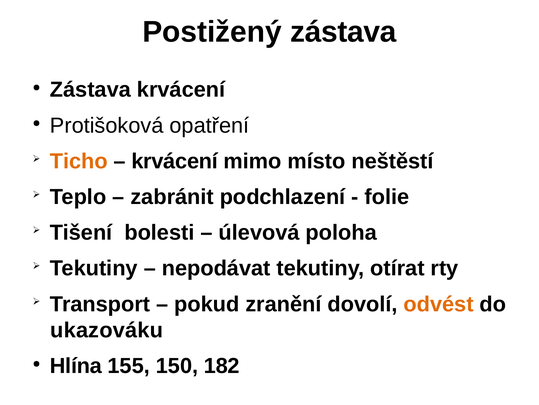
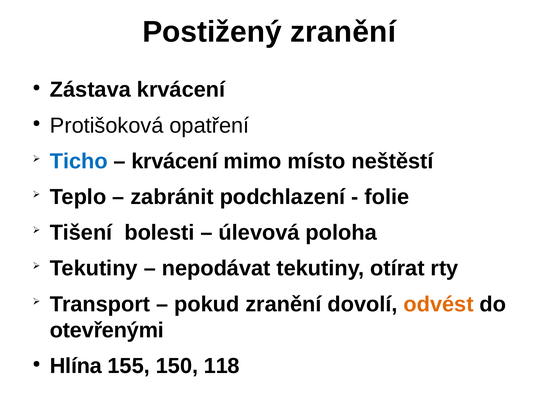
Postižený zástava: zástava -> zranění
Ticho colour: orange -> blue
ukazováku: ukazováku -> otevřenými
182: 182 -> 118
